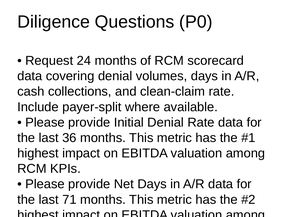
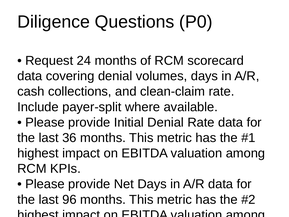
71: 71 -> 96
